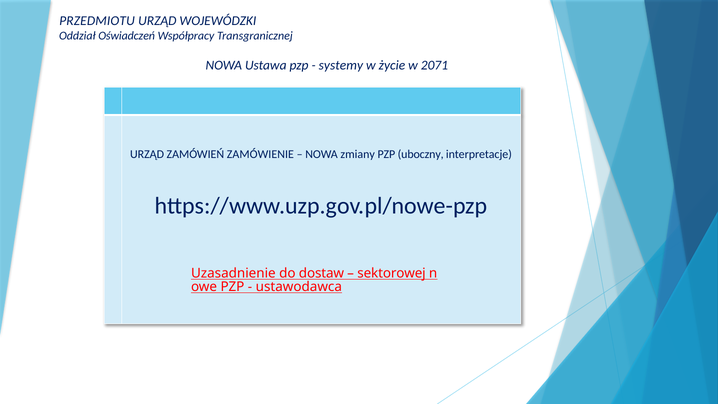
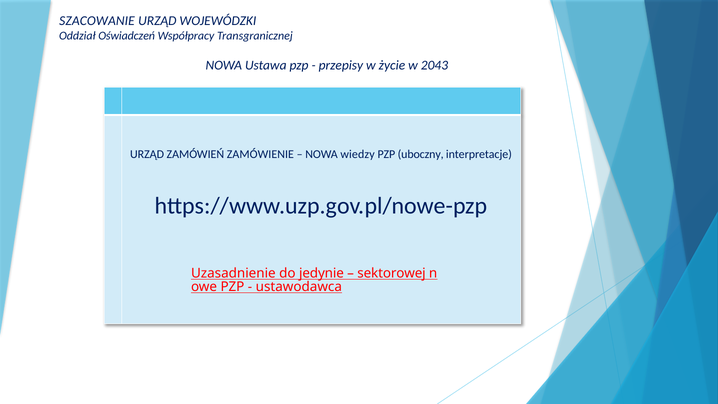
PRZEDMIOTU: PRZEDMIOTU -> SZACOWANIE
systemy: systemy -> przepisy
2071: 2071 -> 2043
zmiany: zmiany -> wiedzy
dostaw: dostaw -> jedynie
